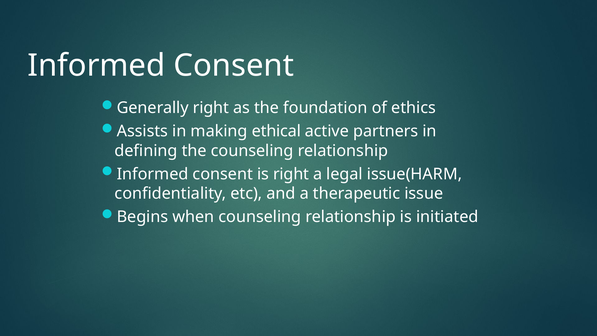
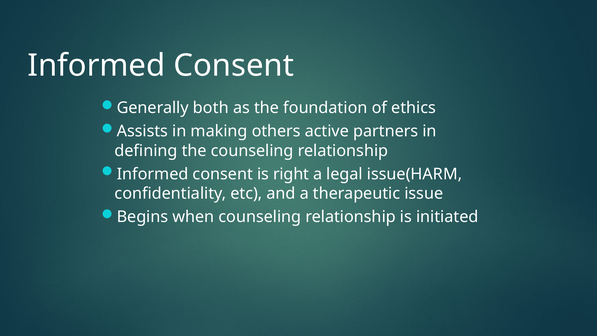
Generally right: right -> both
ethical: ethical -> others
